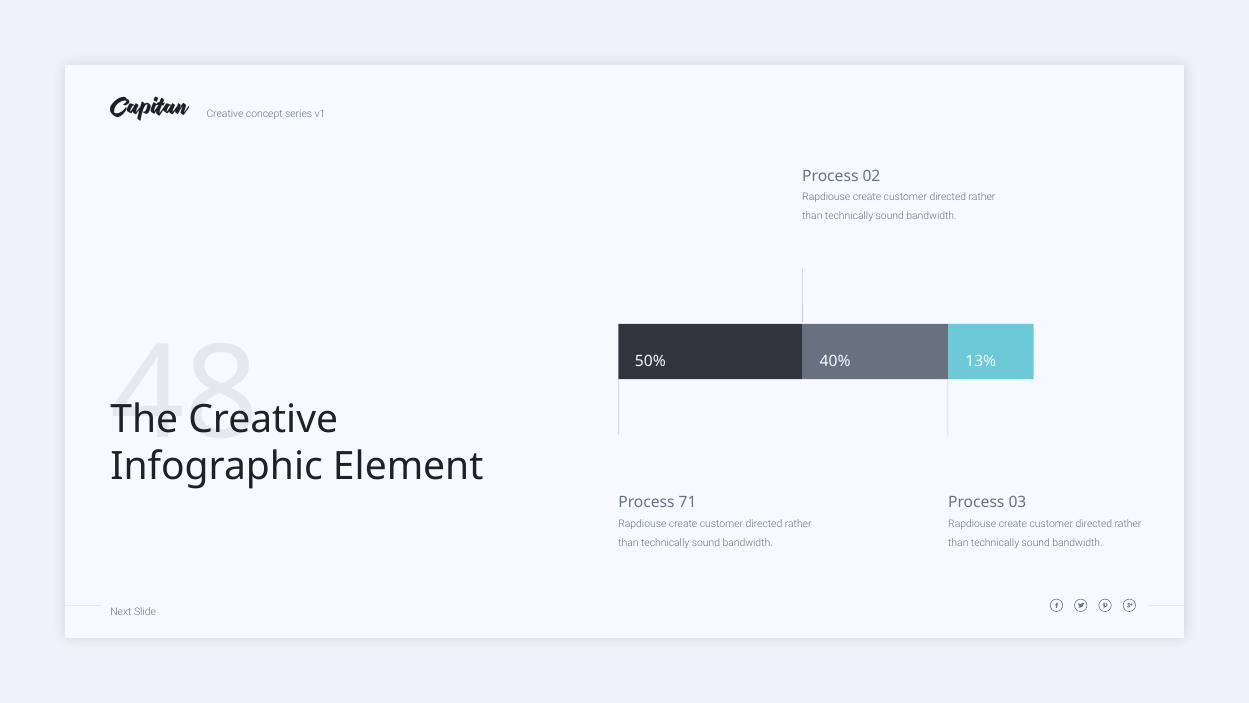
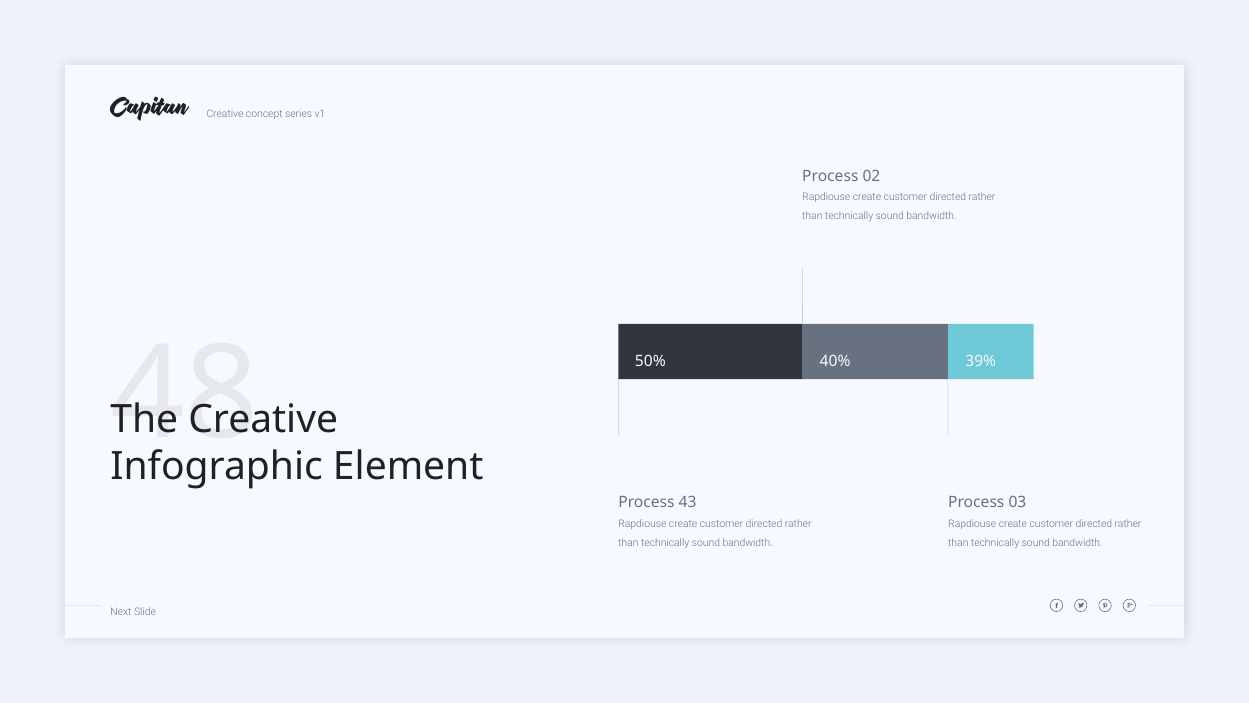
13%: 13% -> 39%
71: 71 -> 43
